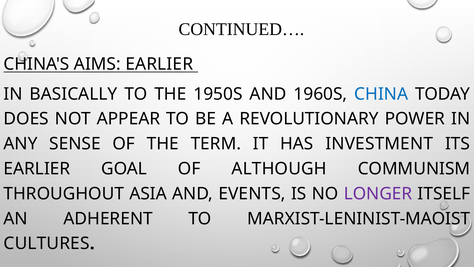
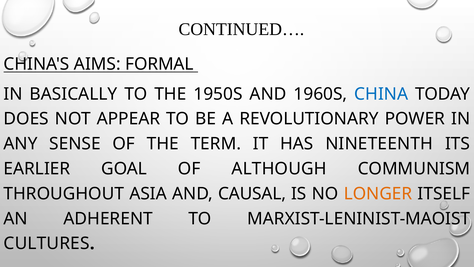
AIMS EARLIER: EARLIER -> FORMAL
INVESTMENT: INVESTMENT -> NINETEENTH
EVENTS: EVENTS -> CAUSAL
LONGER colour: purple -> orange
